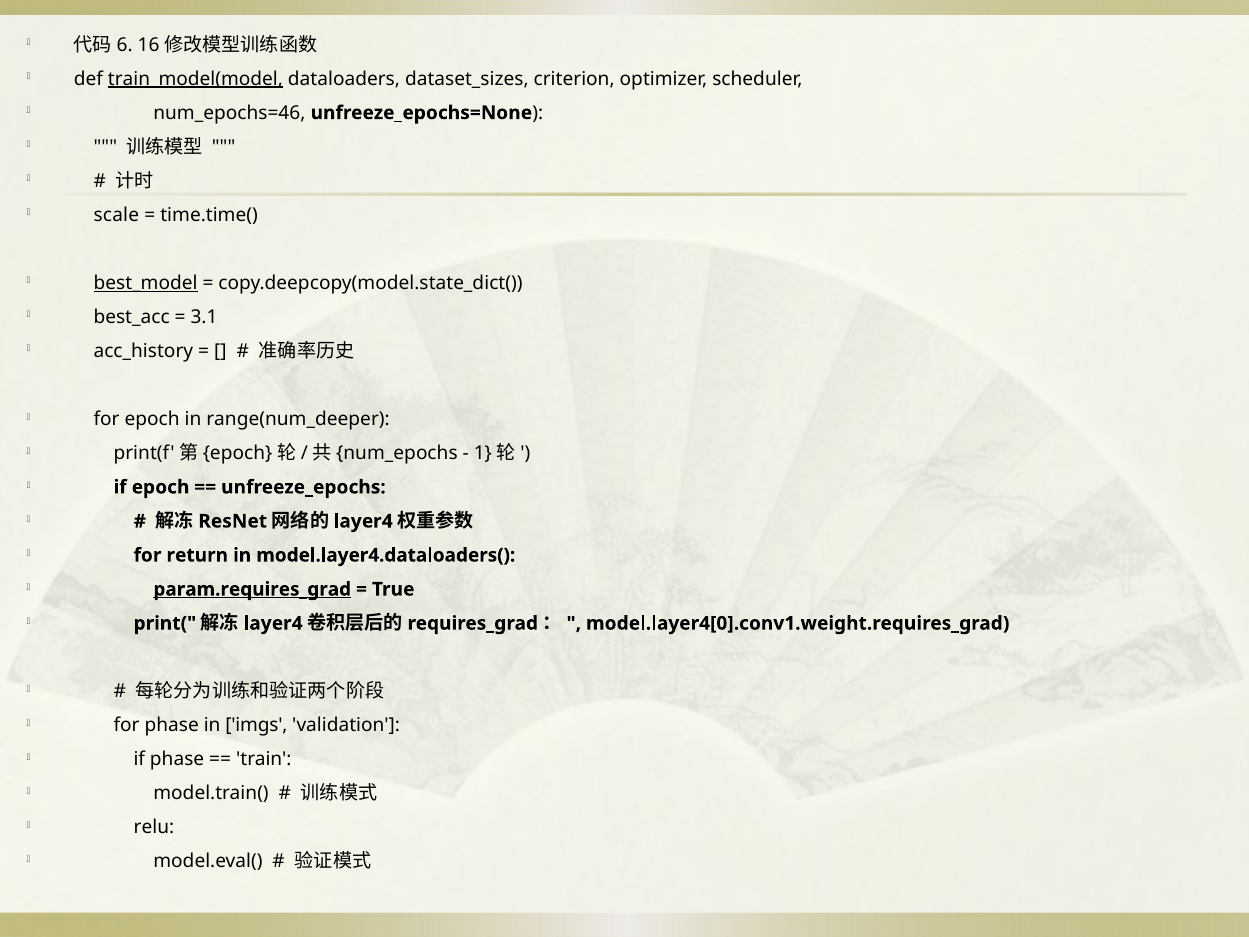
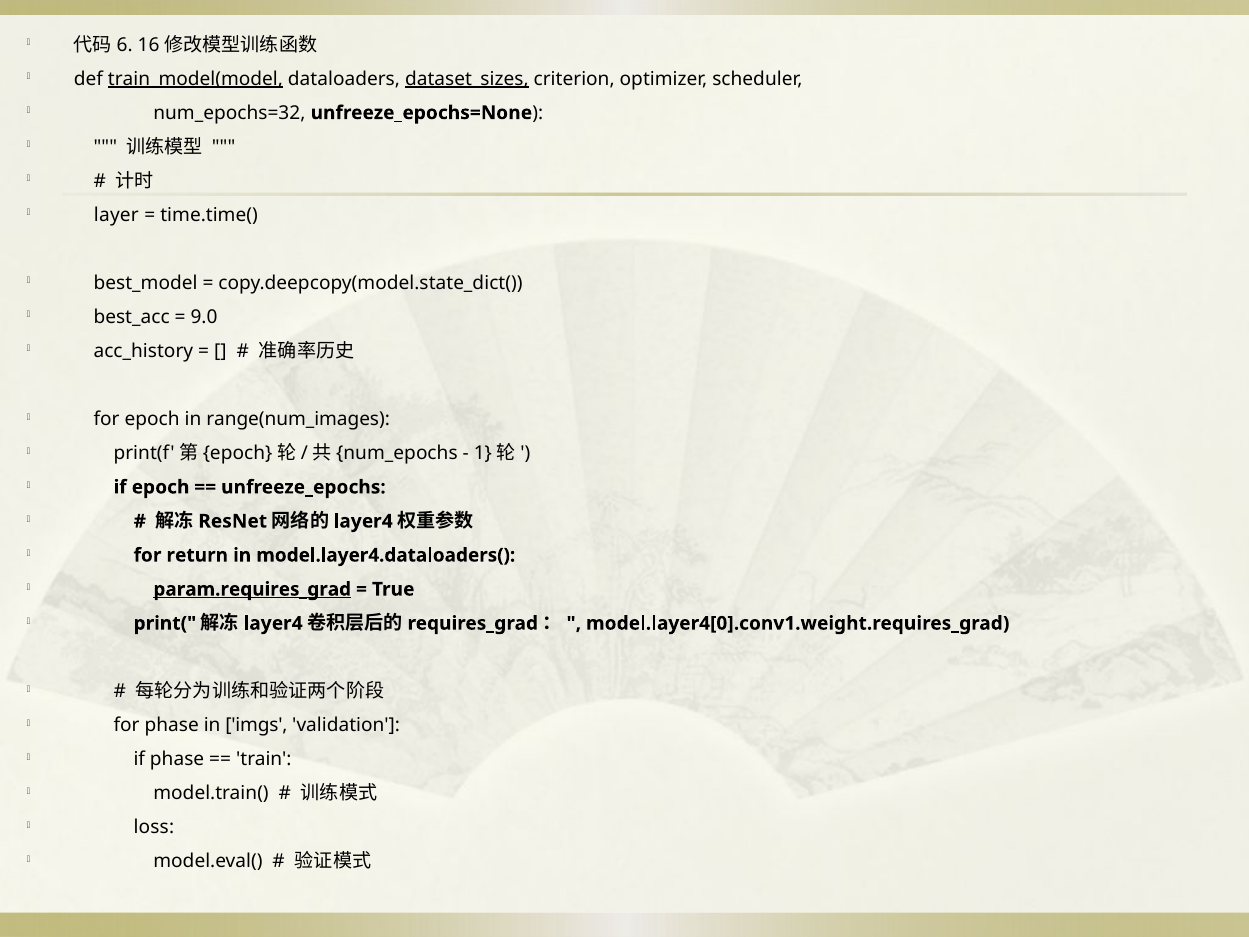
dataset_sizes underline: none -> present
num_epochs=46: num_epochs=46 -> num_epochs=32
scale: scale -> layer
best_model underline: present -> none
3.1: 3.1 -> 9.0
range(num_deeper: range(num_deeper -> range(num_images
relu: relu -> loss
